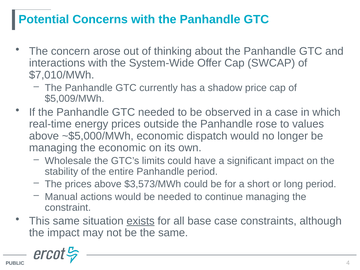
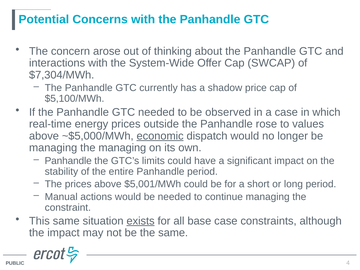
$7,010/MWh: $7,010/MWh -> $7,304/MWh
$5,009/MWh: $5,009/MWh -> $5,100/MWh
economic at (160, 136) underline: none -> present
the economic: economic -> managing
Wholesale at (68, 161): Wholesale -> Panhandle
$3,573/MWh: $3,573/MWh -> $5,001/MWh
